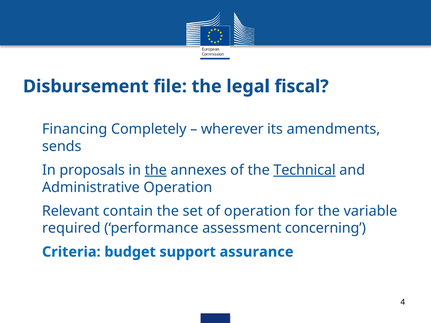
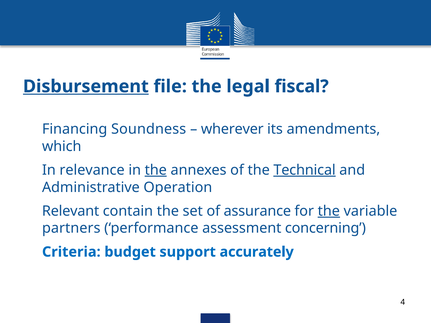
Disbursement underline: none -> present
Completely: Completely -> Soundness
sends: sends -> which
proposals: proposals -> relevance
of operation: operation -> assurance
the at (329, 211) underline: none -> present
required: required -> partners
assurance: assurance -> accurately
